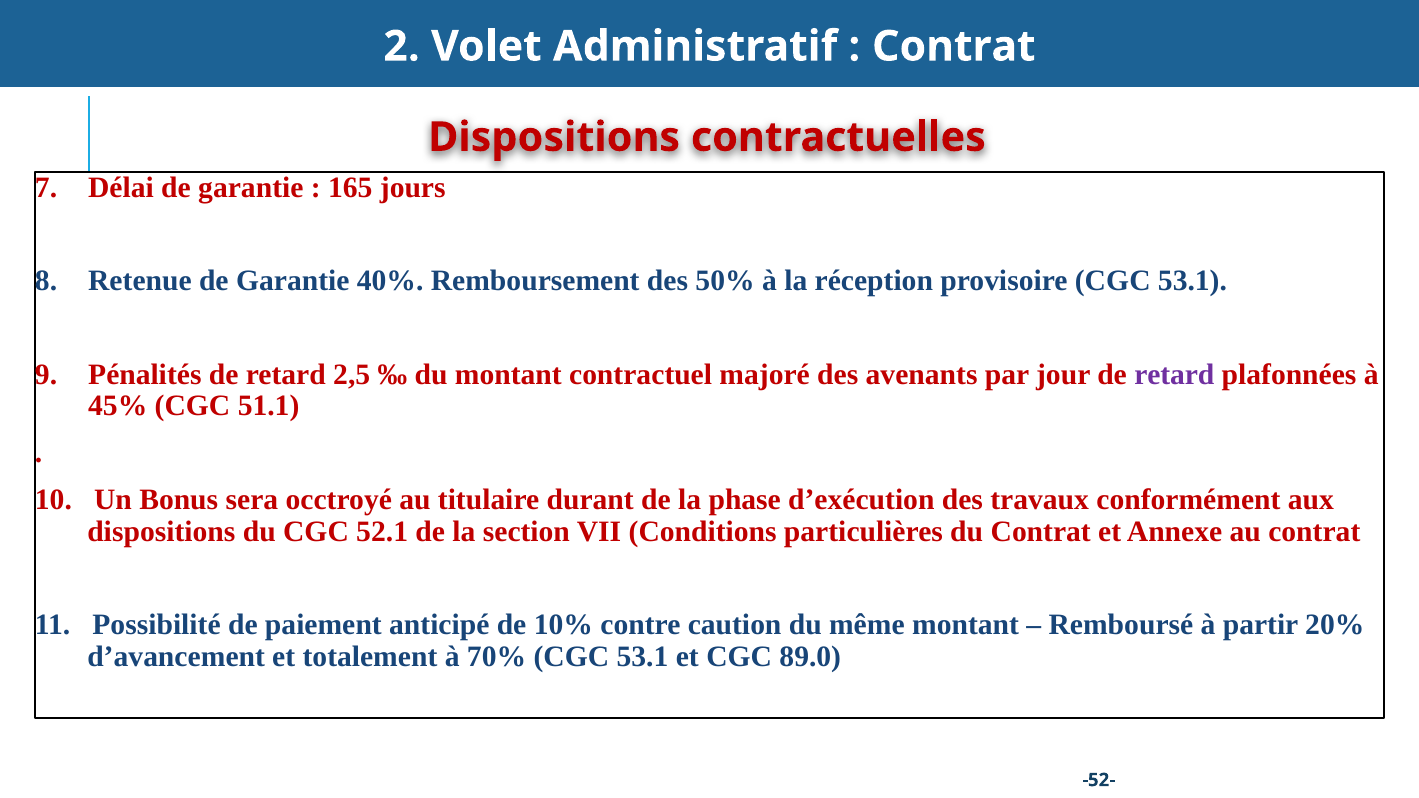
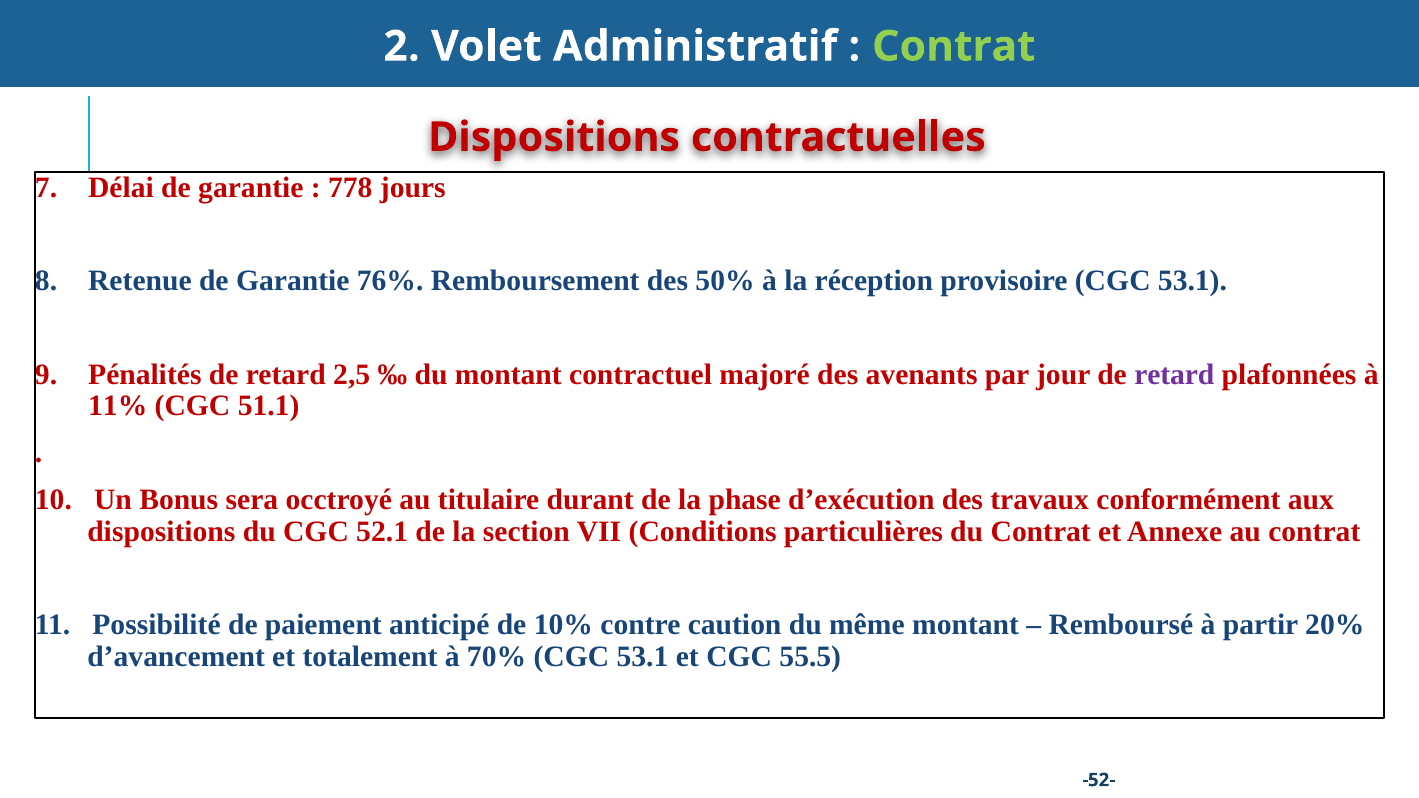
Contrat at (954, 46) colour: white -> light green
165: 165 -> 778
40%: 40% -> 76%
45%: 45% -> 11%
89.0: 89.0 -> 55.5
